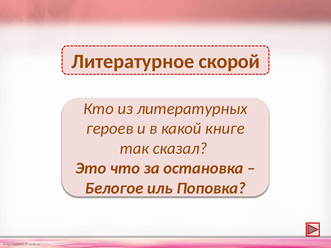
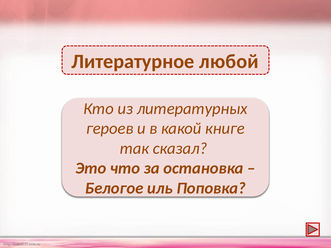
скорой: скорой -> любой
